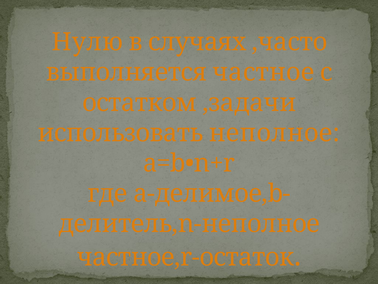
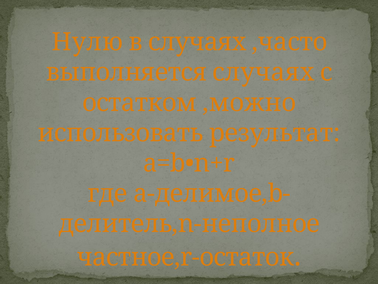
выполняется частное: частное -> случаях
,задачи: ,задачи -> ,можно
неполное: неполное -> результат
